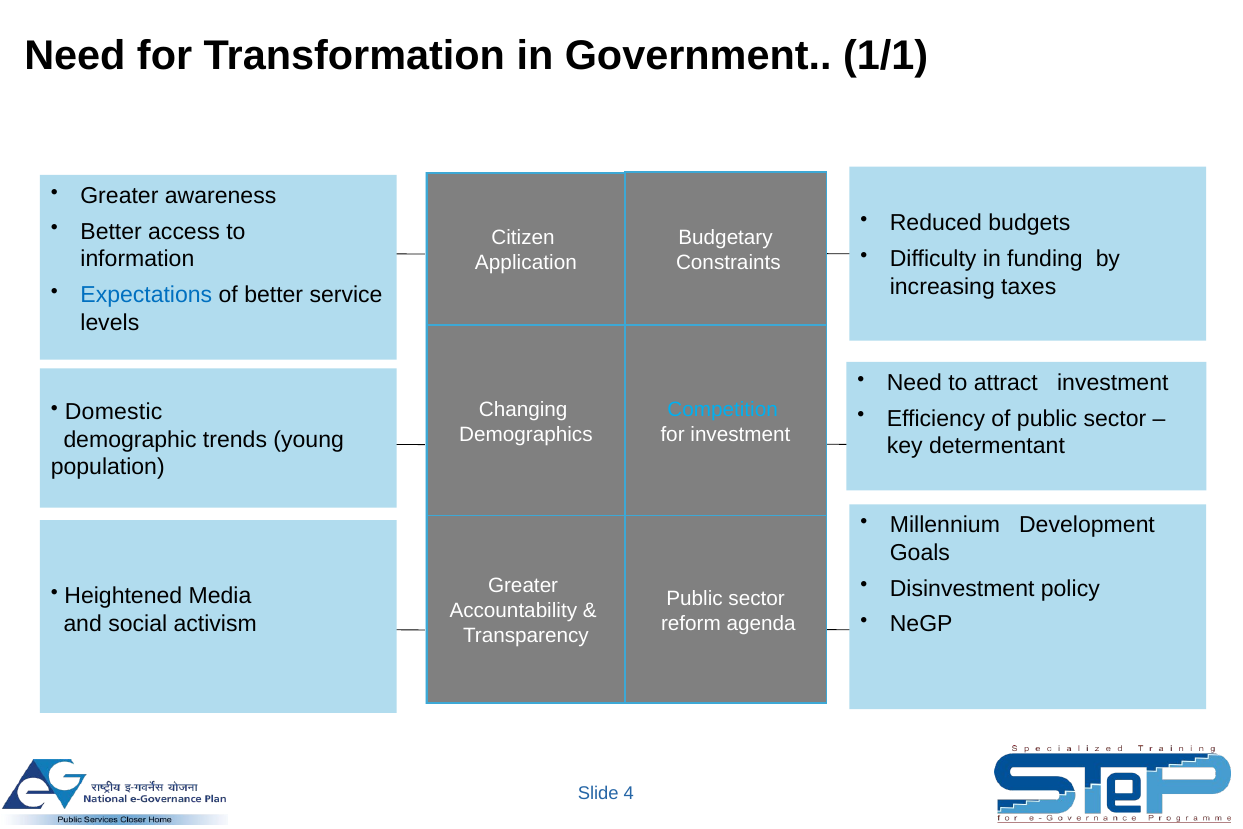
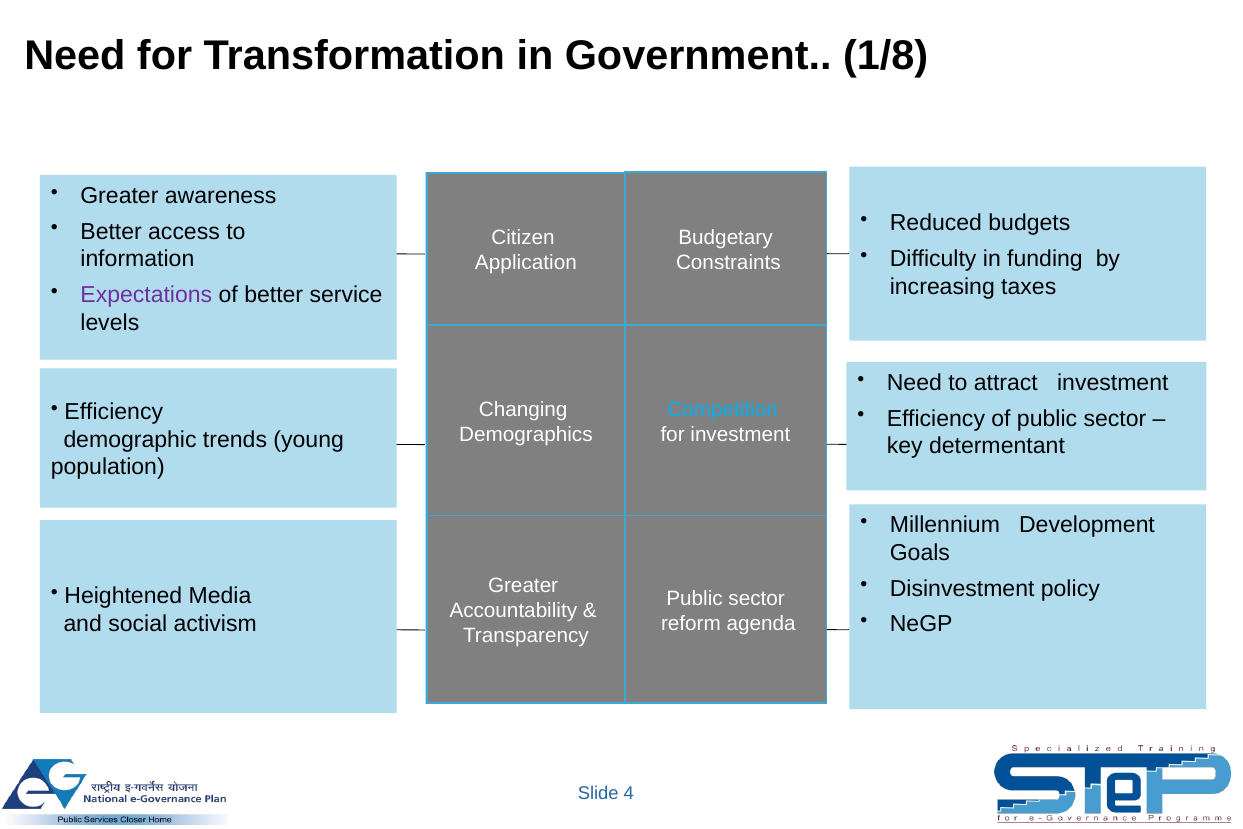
1/1: 1/1 -> 1/8
Expectations colour: blue -> purple
Domestic at (114, 412): Domestic -> Efficiency
